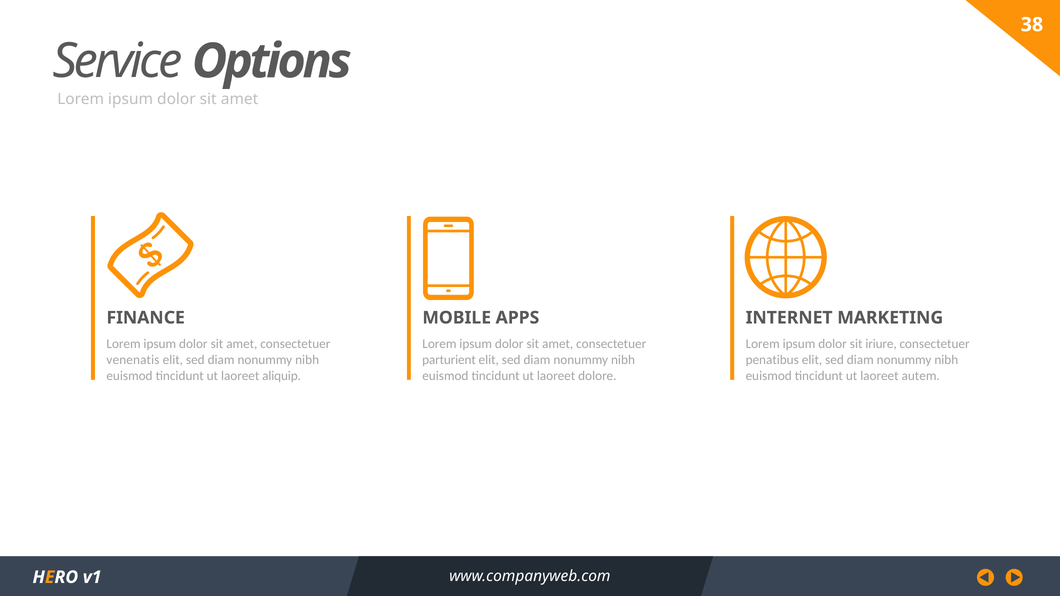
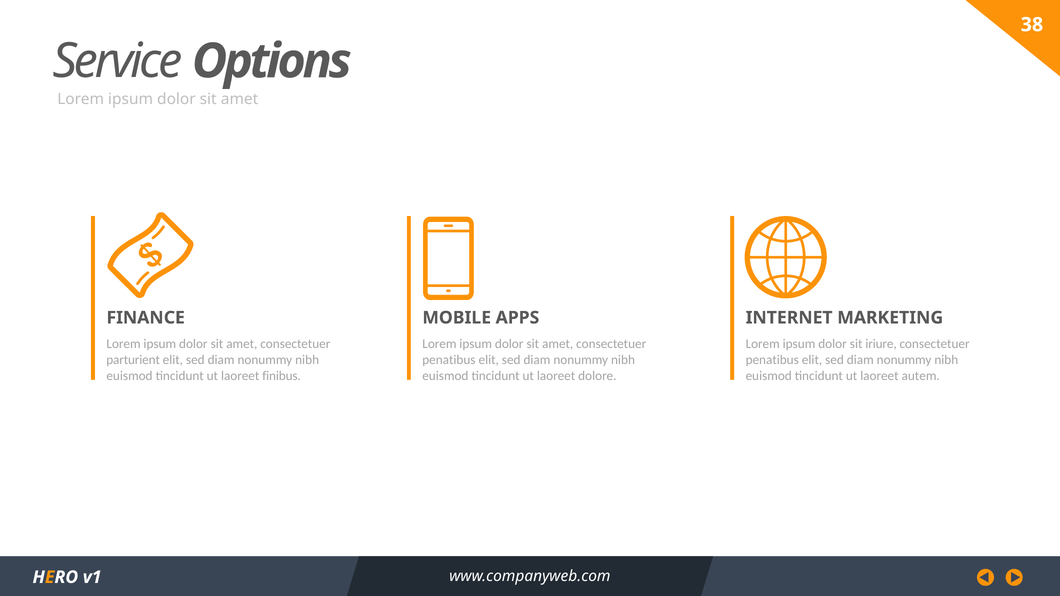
venenatis: venenatis -> parturient
parturient at (449, 360): parturient -> penatibus
aliquip: aliquip -> finibus
